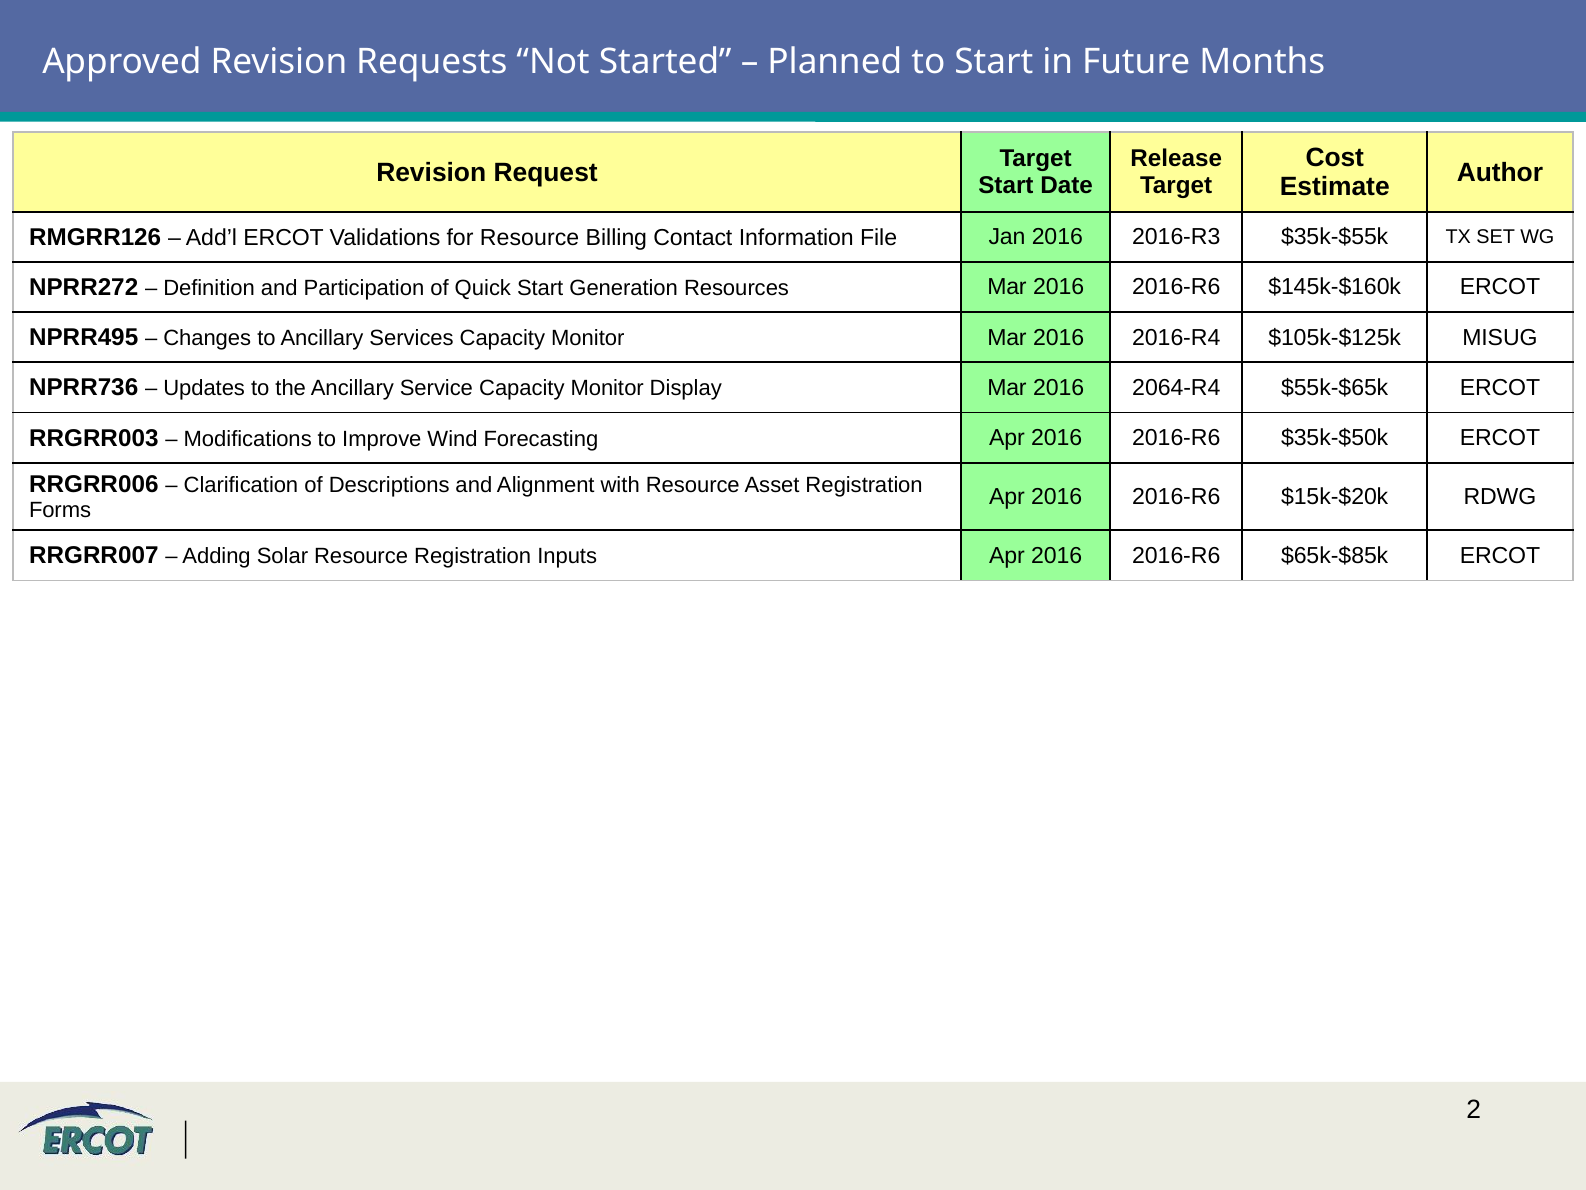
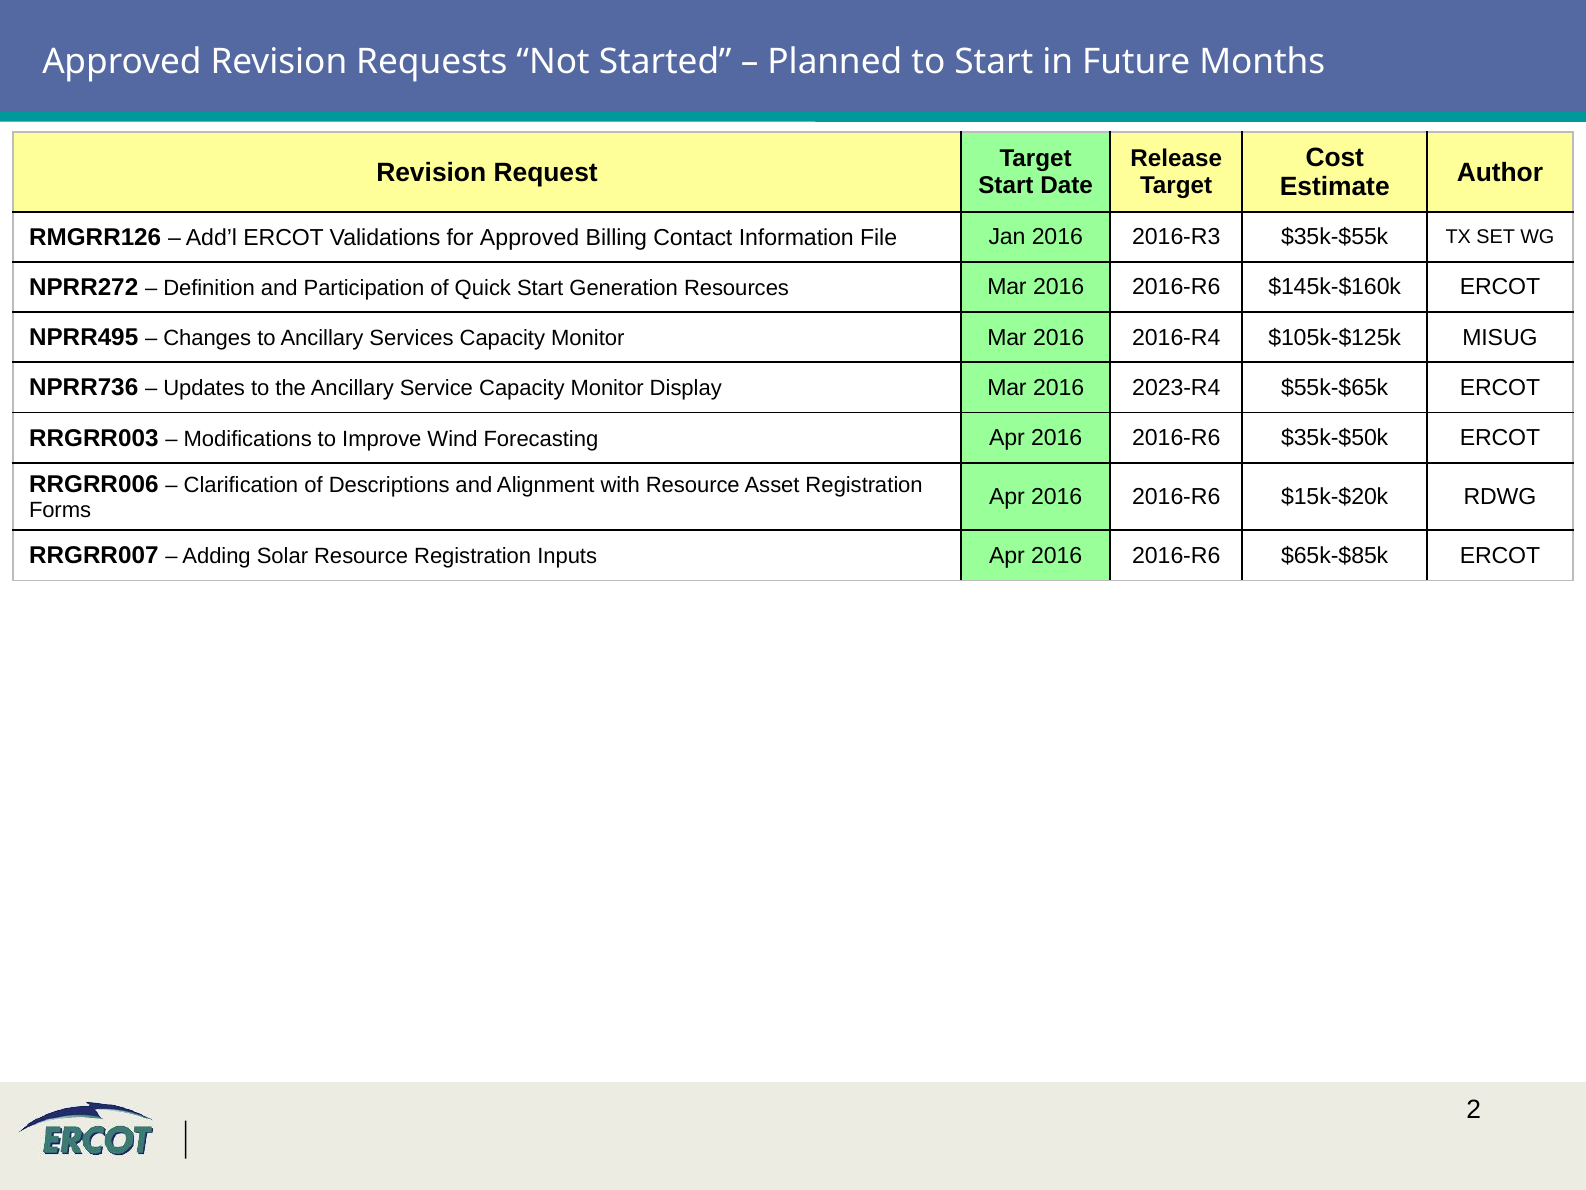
for Resource: Resource -> Approved
2064-R4: 2064-R4 -> 2023-R4
